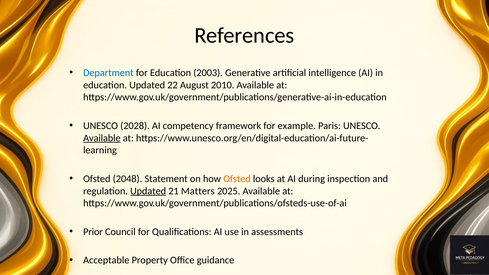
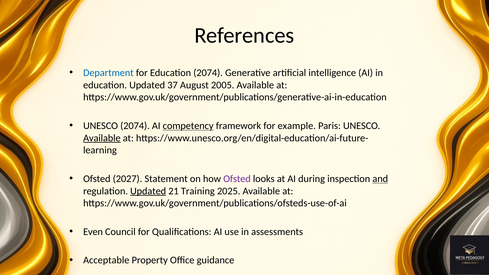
Education 2003: 2003 -> 2074
22: 22 -> 37
2010: 2010 -> 2005
UNESCO 2028: 2028 -> 2074
competency underline: none -> present
2048: 2048 -> 2027
Ofsted at (237, 179) colour: orange -> purple
and underline: none -> present
Matters: Matters -> Training
Prior: Prior -> Even
